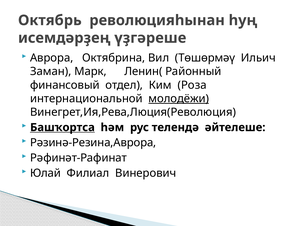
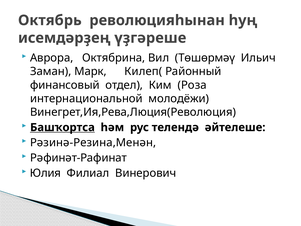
Ленин(: Ленин( -> Килеп(
молодёжи underline: present -> none
Рәзинә-Резина,Аврора: Рәзинә-Резина,Аврора -> Рәзинә-Резина,Менән
Юлай: Юлай -> Юлия
